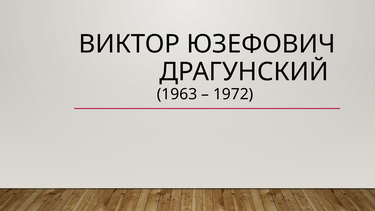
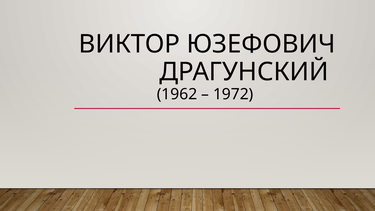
1963: 1963 -> 1962
